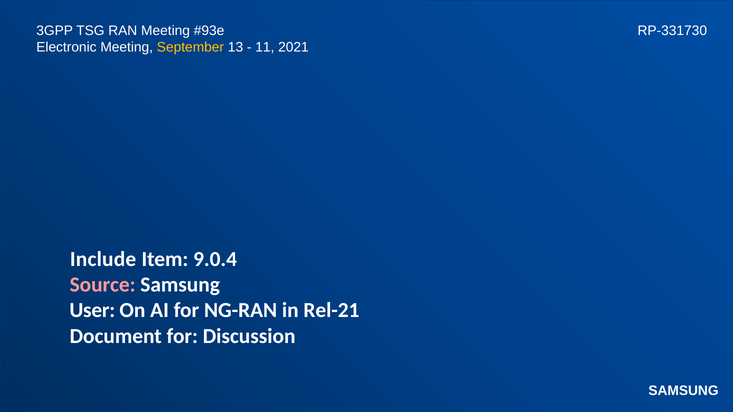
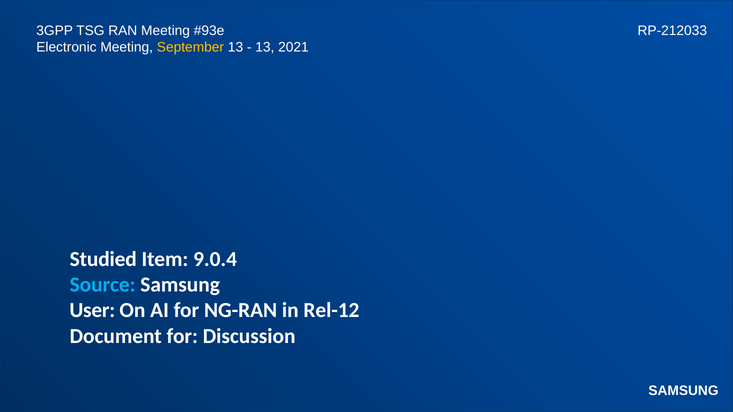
RP-331730: RP-331730 -> RP-212033
11 at (265, 47): 11 -> 13
Include: Include -> Studied
Source colour: pink -> light blue
Rel-21: Rel-21 -> Rel-12
